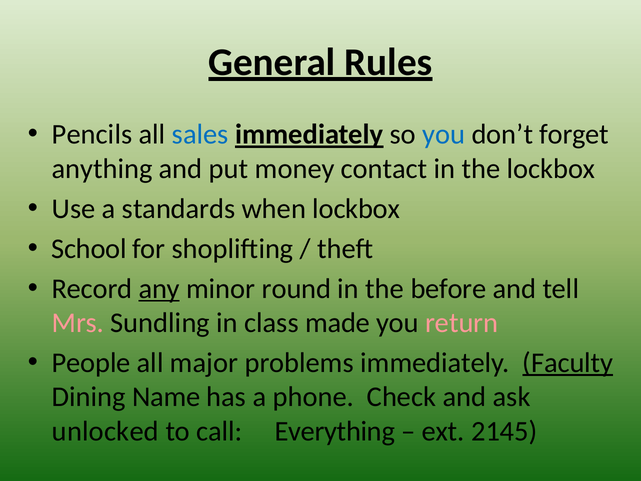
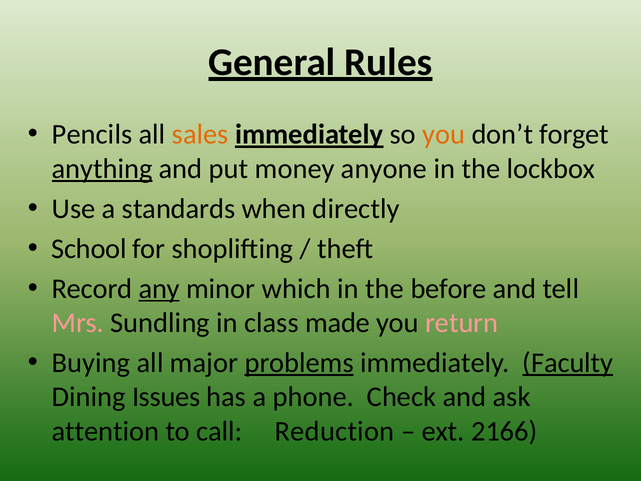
sales colour: blue -> orange
you at (444, 134) colour: blue -> orange
anything underline: none -> present
contact: contact -> anyone
when lockbox: lockbox -> directly
round: round -> which
People: People -> Buying
problems underline: none -> present
Name: Name -> Issues
unlocked: unlocked -> attention
Everything: Everything -> Reduction
2145: 2145 -> 2166
